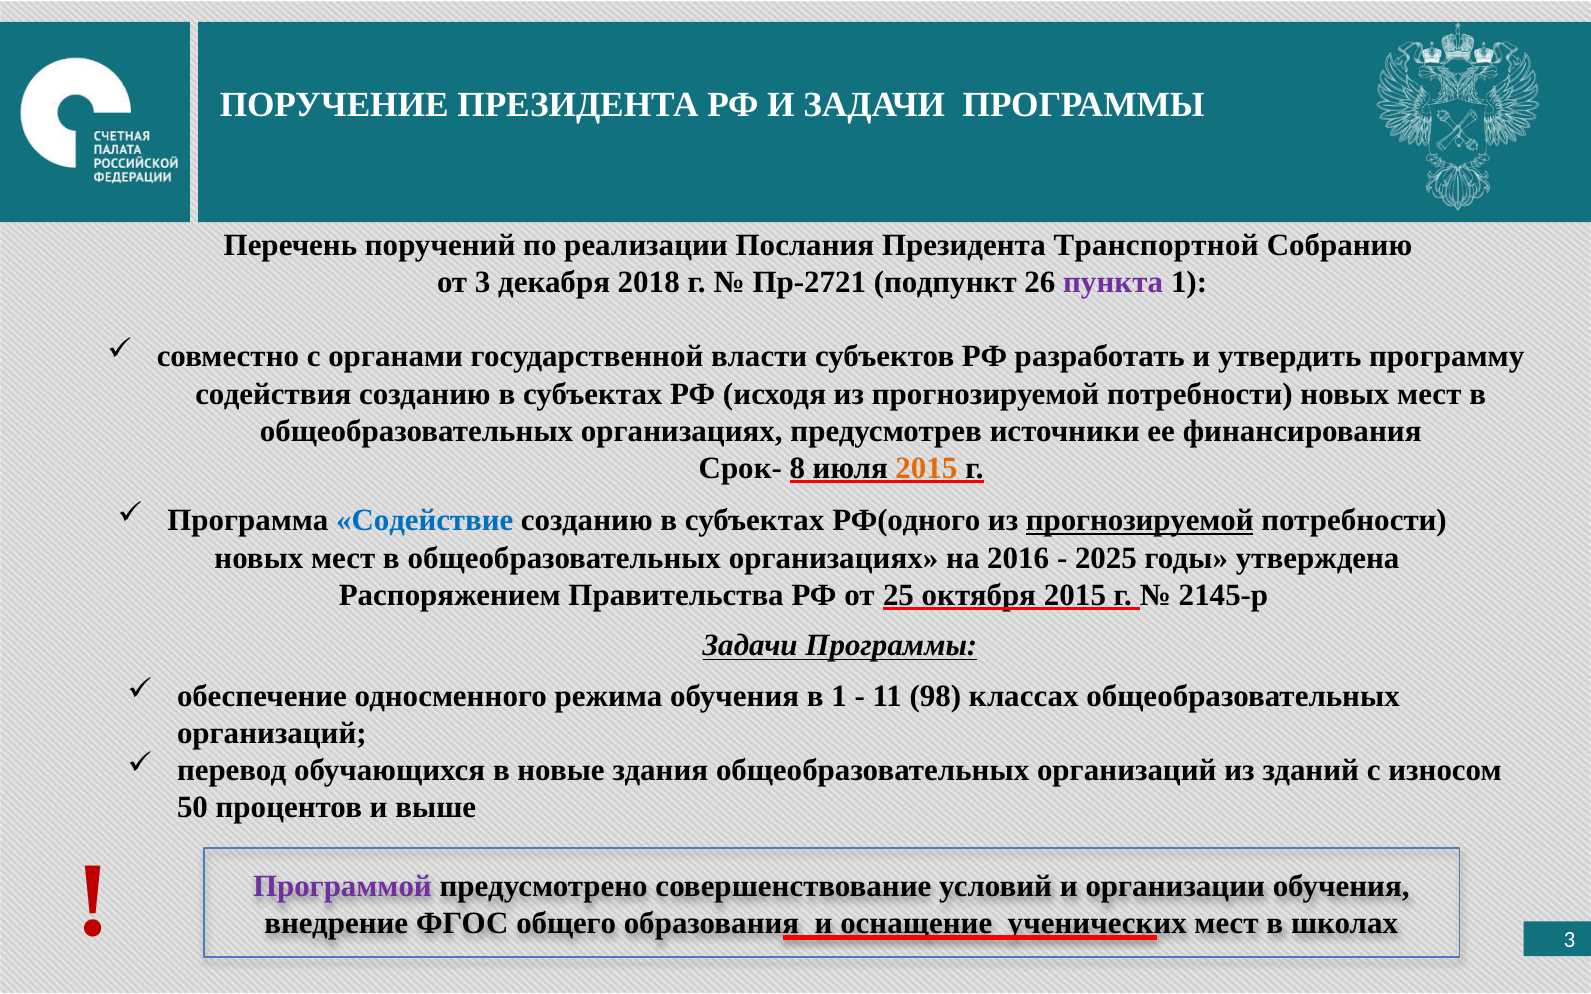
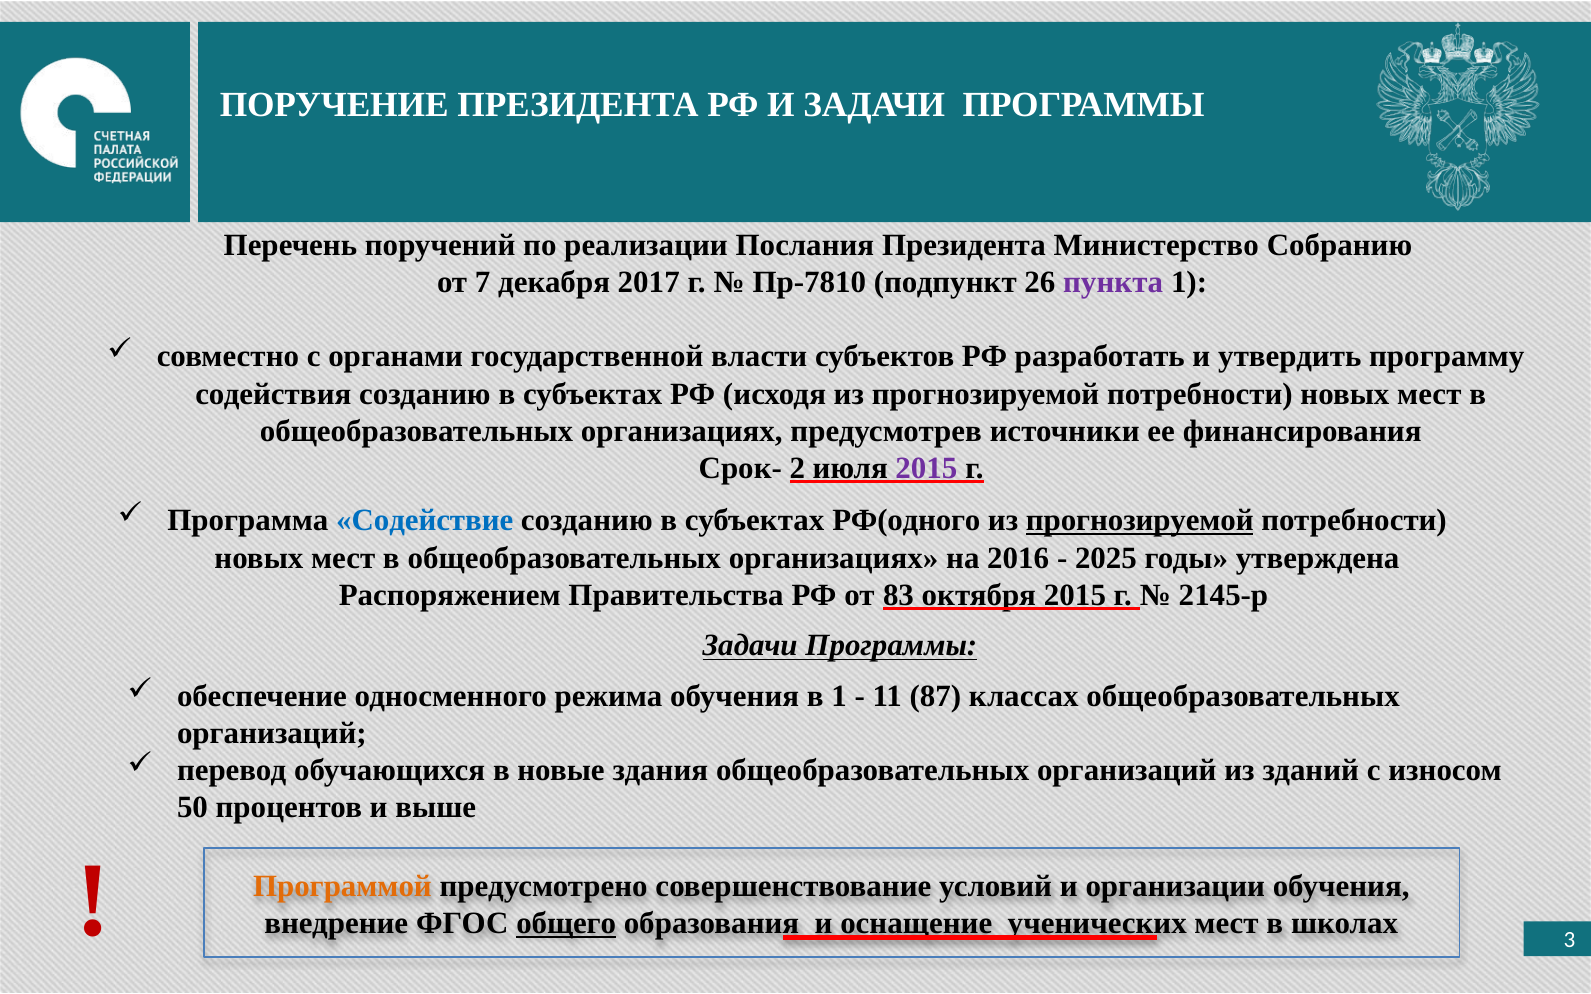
Транспортной: Транспортной -> Министерство
от 3: 3 -> 7
2018: 2018 -> 2017
Пр-2721: Пр-2721 -> Пр-7810
8: 8 -> 2
2015 at (926, 468) colour: orange -> purple
25: 25 -> 83
98: 98 -> 87
Программой colour: purple -> orange
общего underline: none -> present
